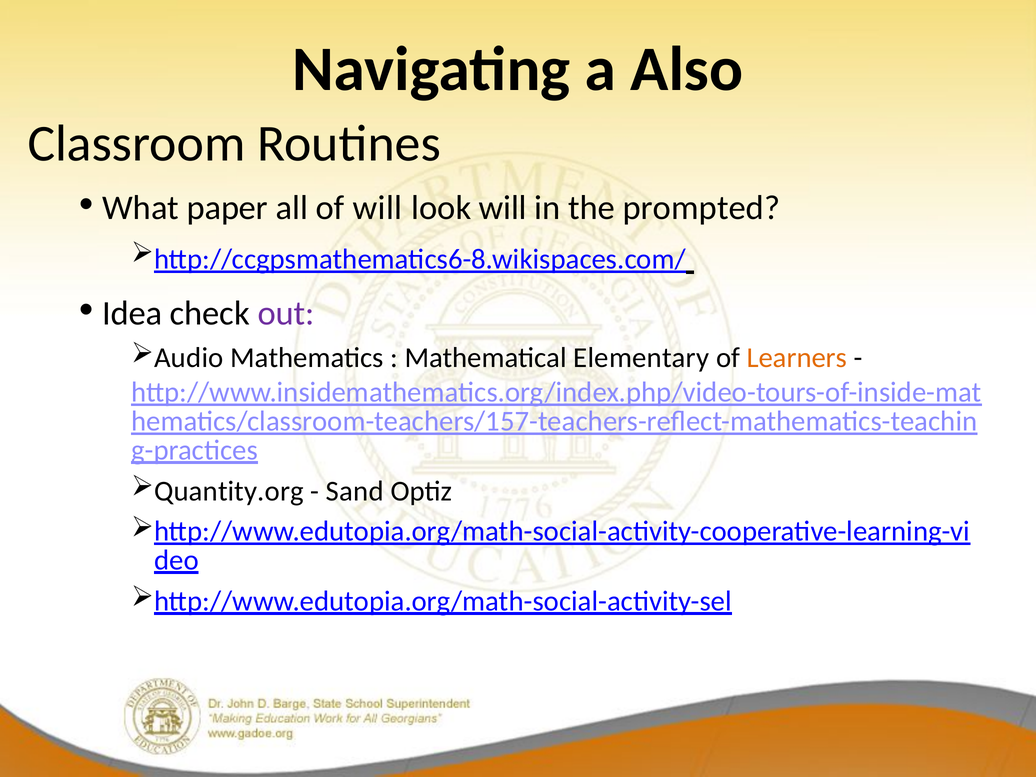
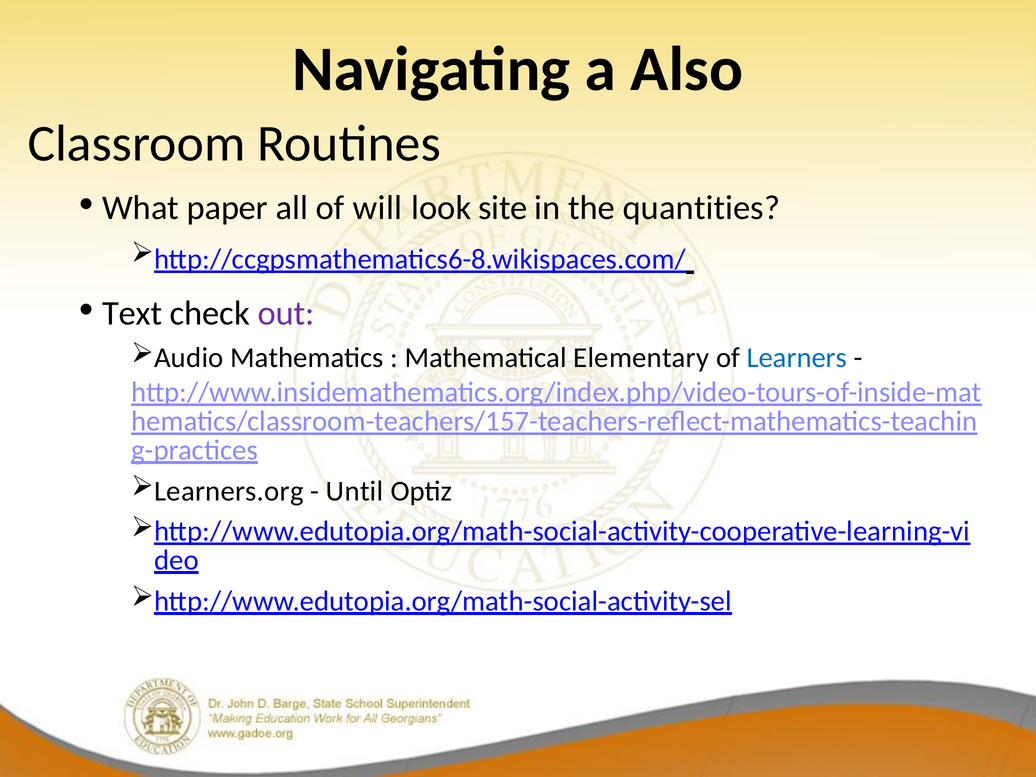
look will: will -> site
prompted: prompted -> quantities
Idea: Idea -> Text
Learners colour: orange -> blue
Quantity.org: Quantity.org -> Learners.org
Sand: Sand -> Until
